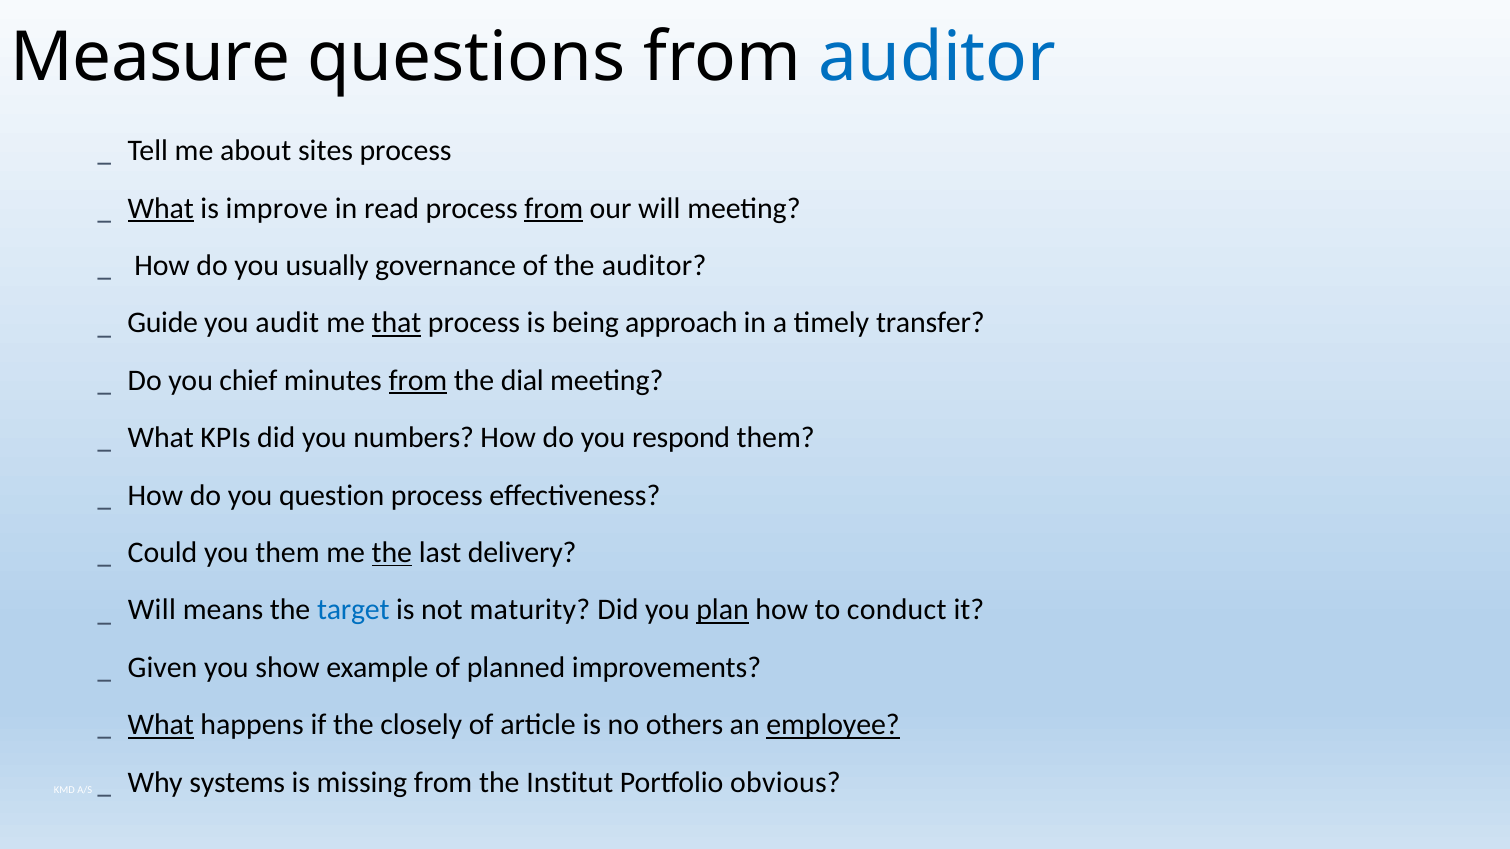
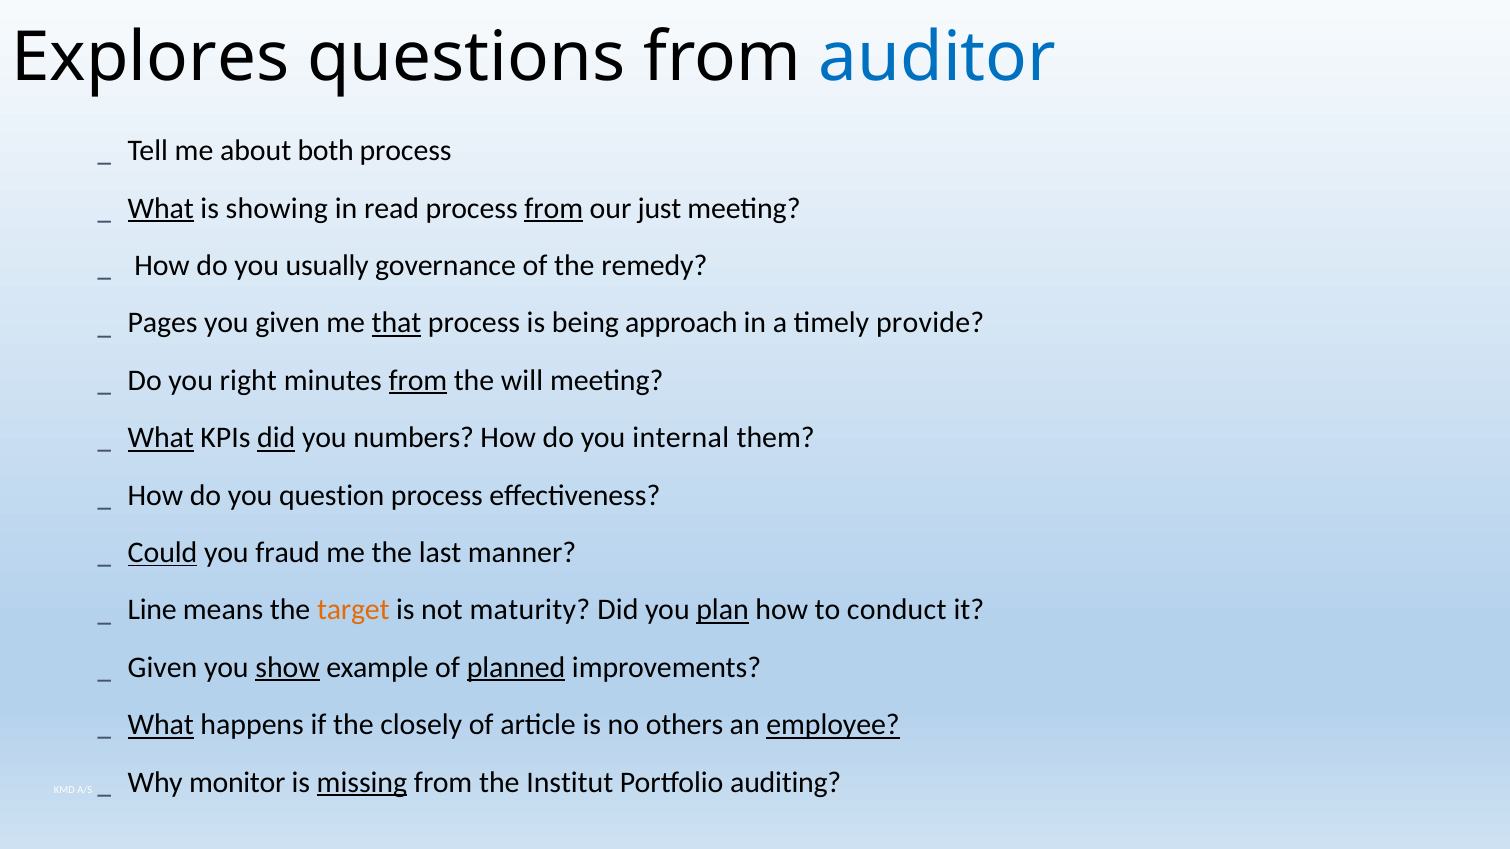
Measure: Measure -> Explores
sites: sites -> both
improve: improve -> showing
our will: will -> just
the auditor: auditor -> remedy
Guide: Guide -> Pages
you audit: audit -> given
transfer: transfer -> provide
chief: chief -> right
dial: dial -> will
What at (161, 438) underline: none -> present
did at (276, 438) underline: none -> present
respond: respond -> internal
Could underline: none -> present
you them: them -> fraud
the at (392, 553) underline: present -> none
delivery: delivery -> manner
Will at (152, 610): Will -> Line
target colour: blue -> orange
show underline: none -> present
planned underline: none -> present
systems: systems -> monitor
missing underline: none -> present
obvious: obvious -> auditing
